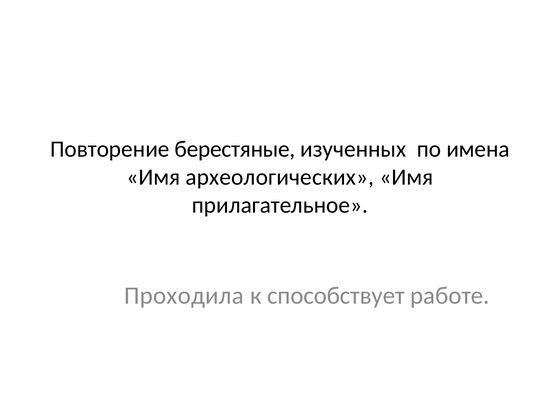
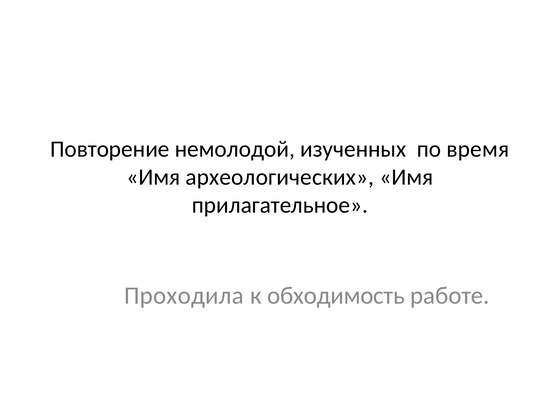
берестяные: берестяные -> немолодой
имена: имена -> время
способствует: способствует -> обходимость
